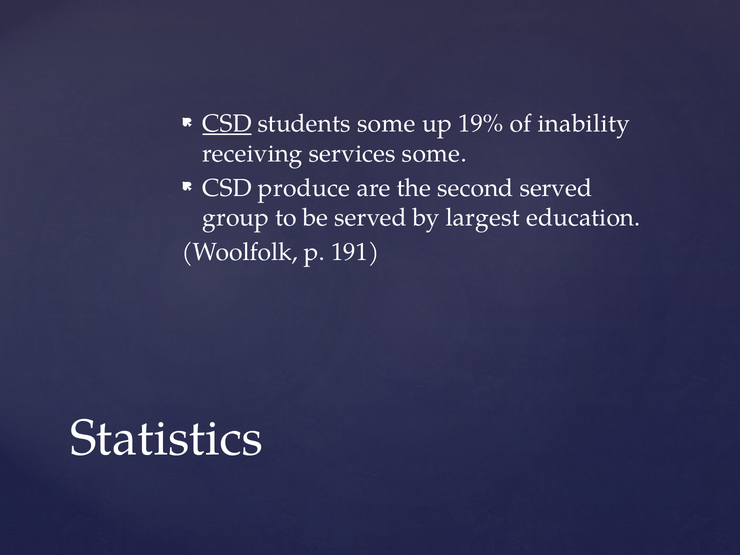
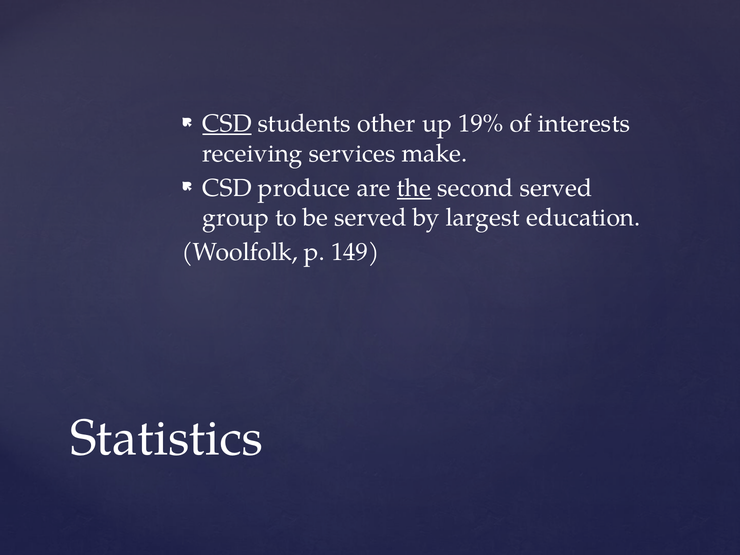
students some: some -> other
inability: inability -> interests
services some: some -> make
the underline: none -> present
191: 191 -> 149
